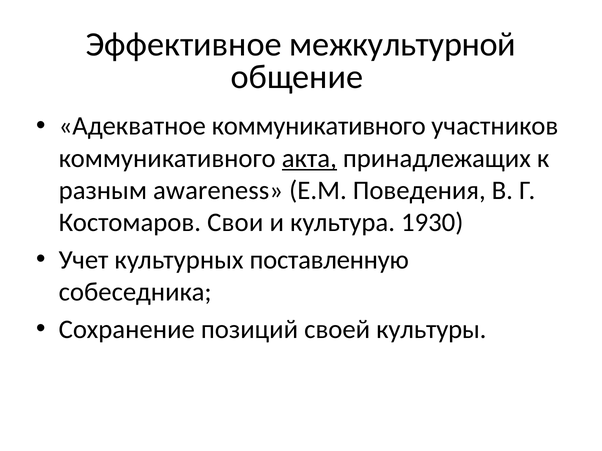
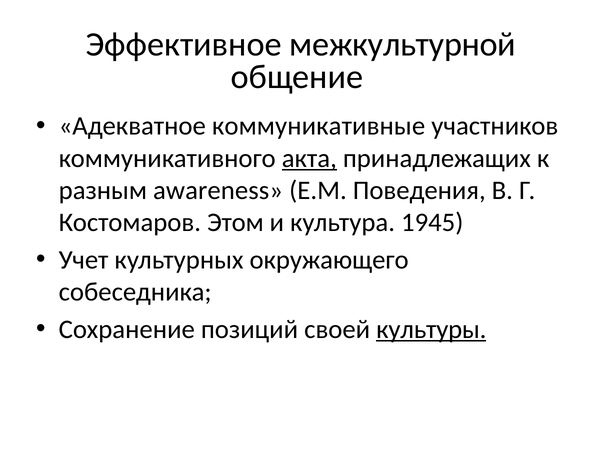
Адекватное коммуникативного: коммуникативного -> коммуникативные
Свои: Свои -> Этом
1930: 1930 -> 1945
поставленную: поставленную -> окружающего
культуры underline: none -> present
